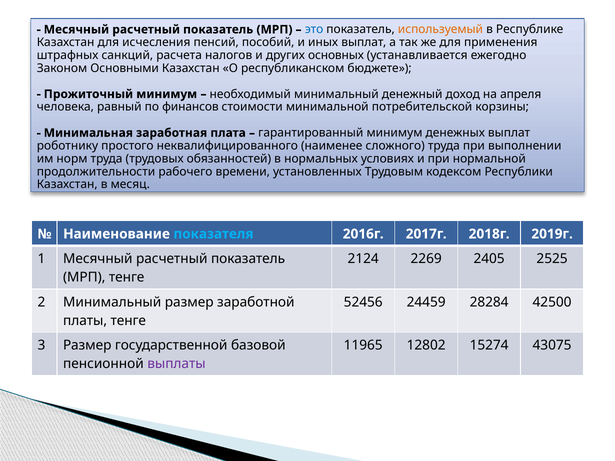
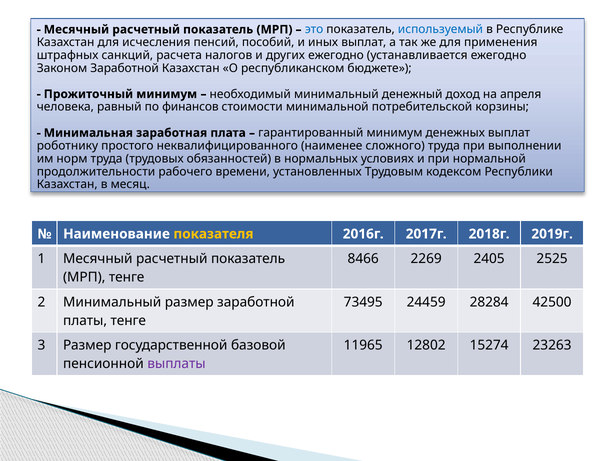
используемый colour: orange -> blue
других основных: основных -> ежегодно
Законом Основными: Основными -> Заработной
показателя colour: light blue -> yellow
2124: 2124 -> 8466
52456: 52456 -> 73495
43075: 43075 -> 23263
